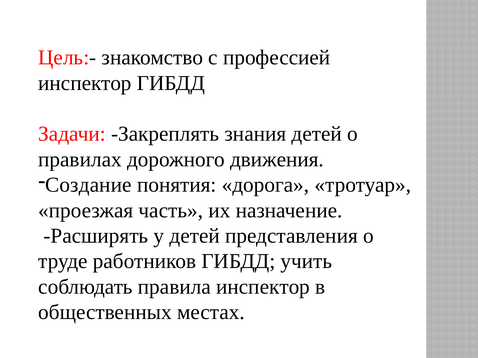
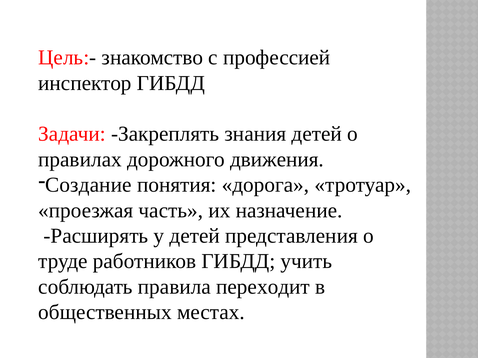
правила инспектор: инспектор -> переходит
